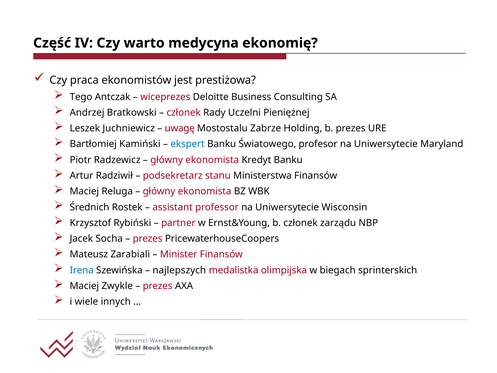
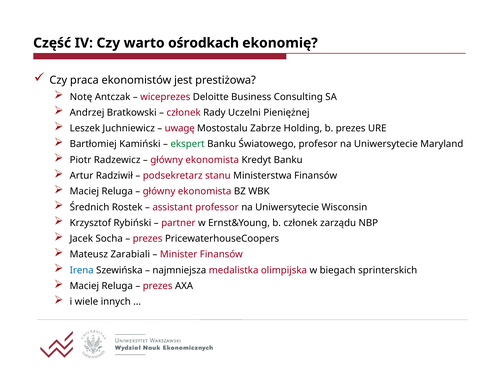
medycyna: medycyna -> ośrodkach
Tego: Tego -> Notę
ekspert colour: blue -> green
najlepszych: najlepszych -> najmniejsza
Zwykle at (117, 286): Zwykle -> Reluga
